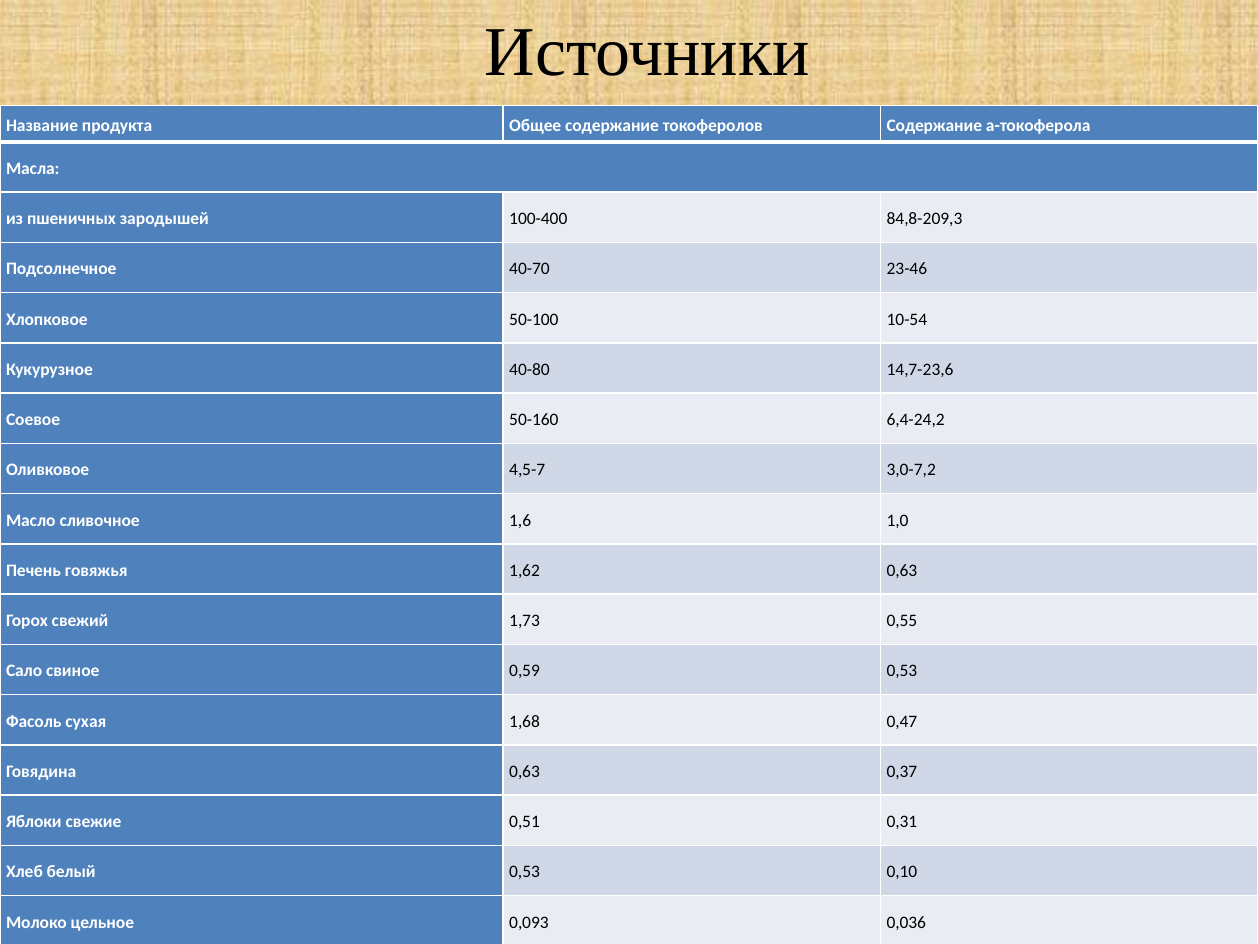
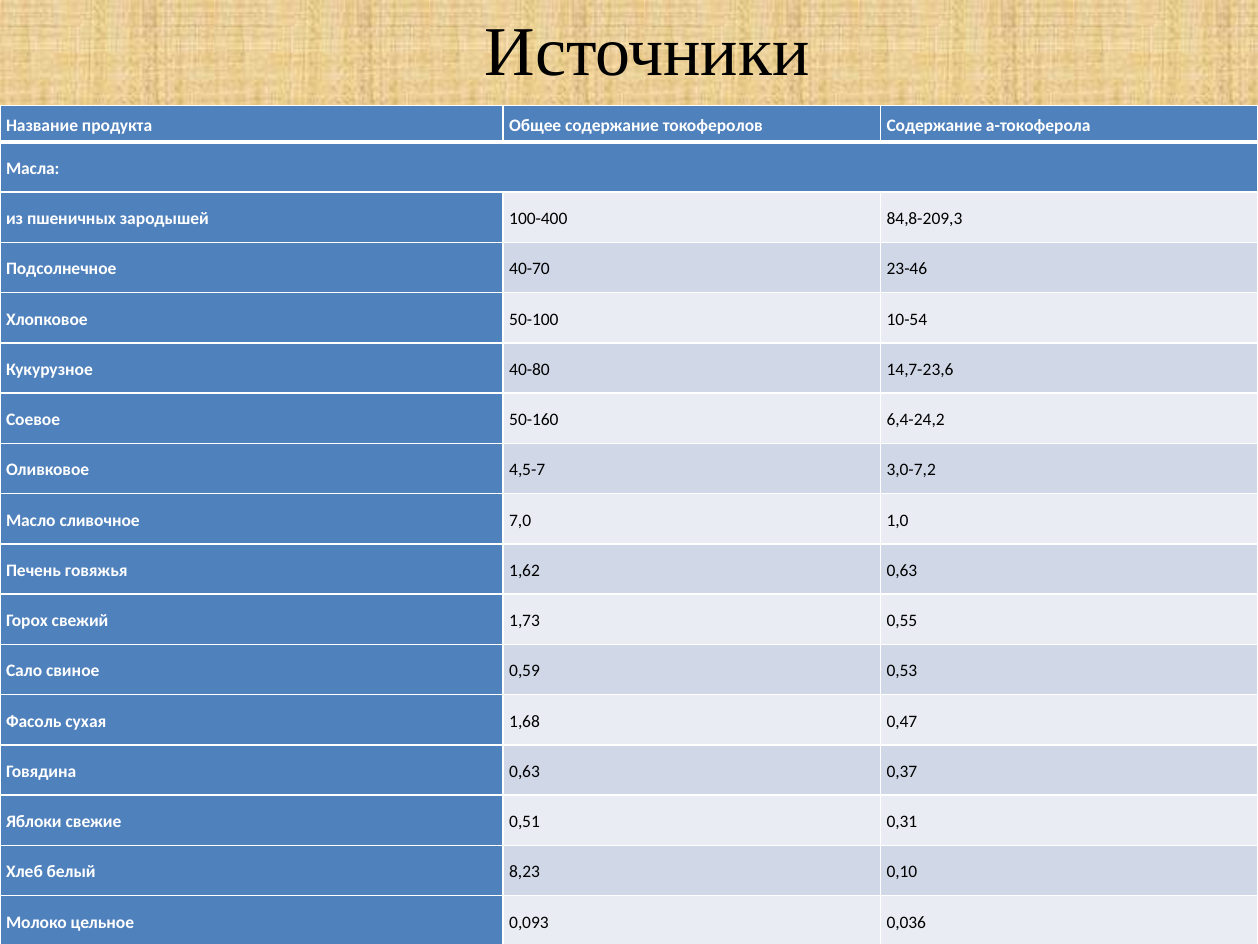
1,6: 1,6 -> 7,0
белый 0,53: 0,53 -> 8,23
